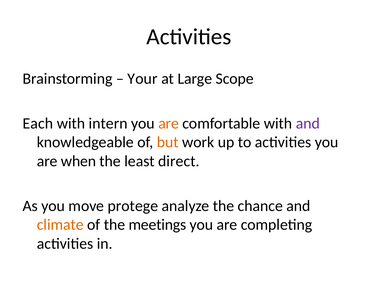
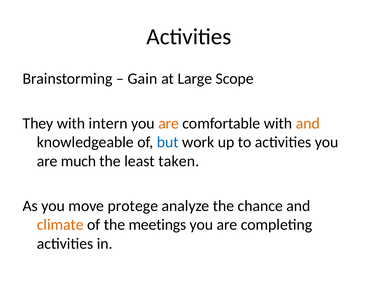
Your: Your -> Gain
Each: Each -> They
and at (308, 123) colour: purple -> orange
but colour: orange -> blue
when: when -> much
direct: direct -> taken
